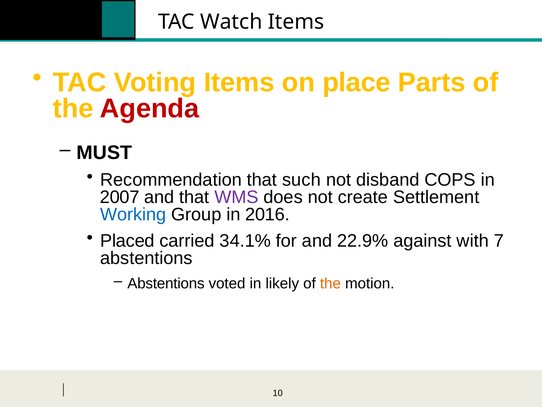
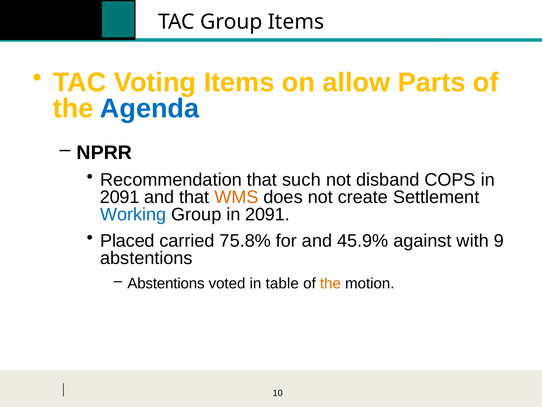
TAC Watch: Watch -> Group
place: place -> allow
Agenda colour: red -> blue
MUST: MUST -> NPRR
2007 at (120, 197): 2007 -> 2091
WMS colour: purple -> orange
Group in 2016: 2016 -> 2091
34.1%: 34.1% -> 75.8%
22.9%: 22.9% -> 45.9%
7: 7 -> 9
likely: likely -> table
